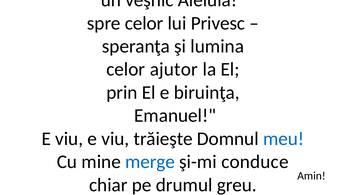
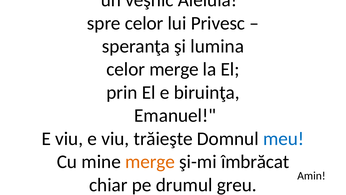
celor ajutor: ajutor -> merge
merge at (150, 162) colour: blue -> orange
conduce: conduce -> îmbrăcat
